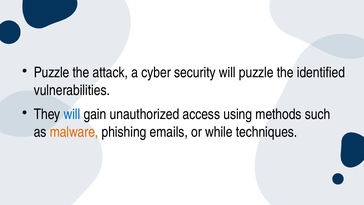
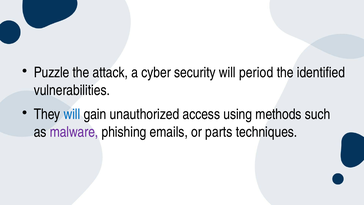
will puzzle: puzzle -> period
malware colour: orange -> purple
while: while -> parts
